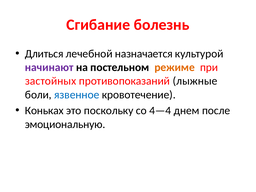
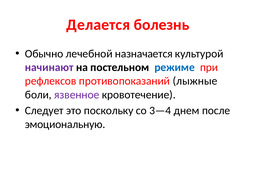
Сгибание: Сгибание -> Делается
Длиться: Длиться -> Обычно
режиме colour: orange -> blue
застойных: застойных -> рефлексов
язвенное colour: blue -> purple
Коньках: Коньках -> Следует
4—4: 4—4 -> 3—4
